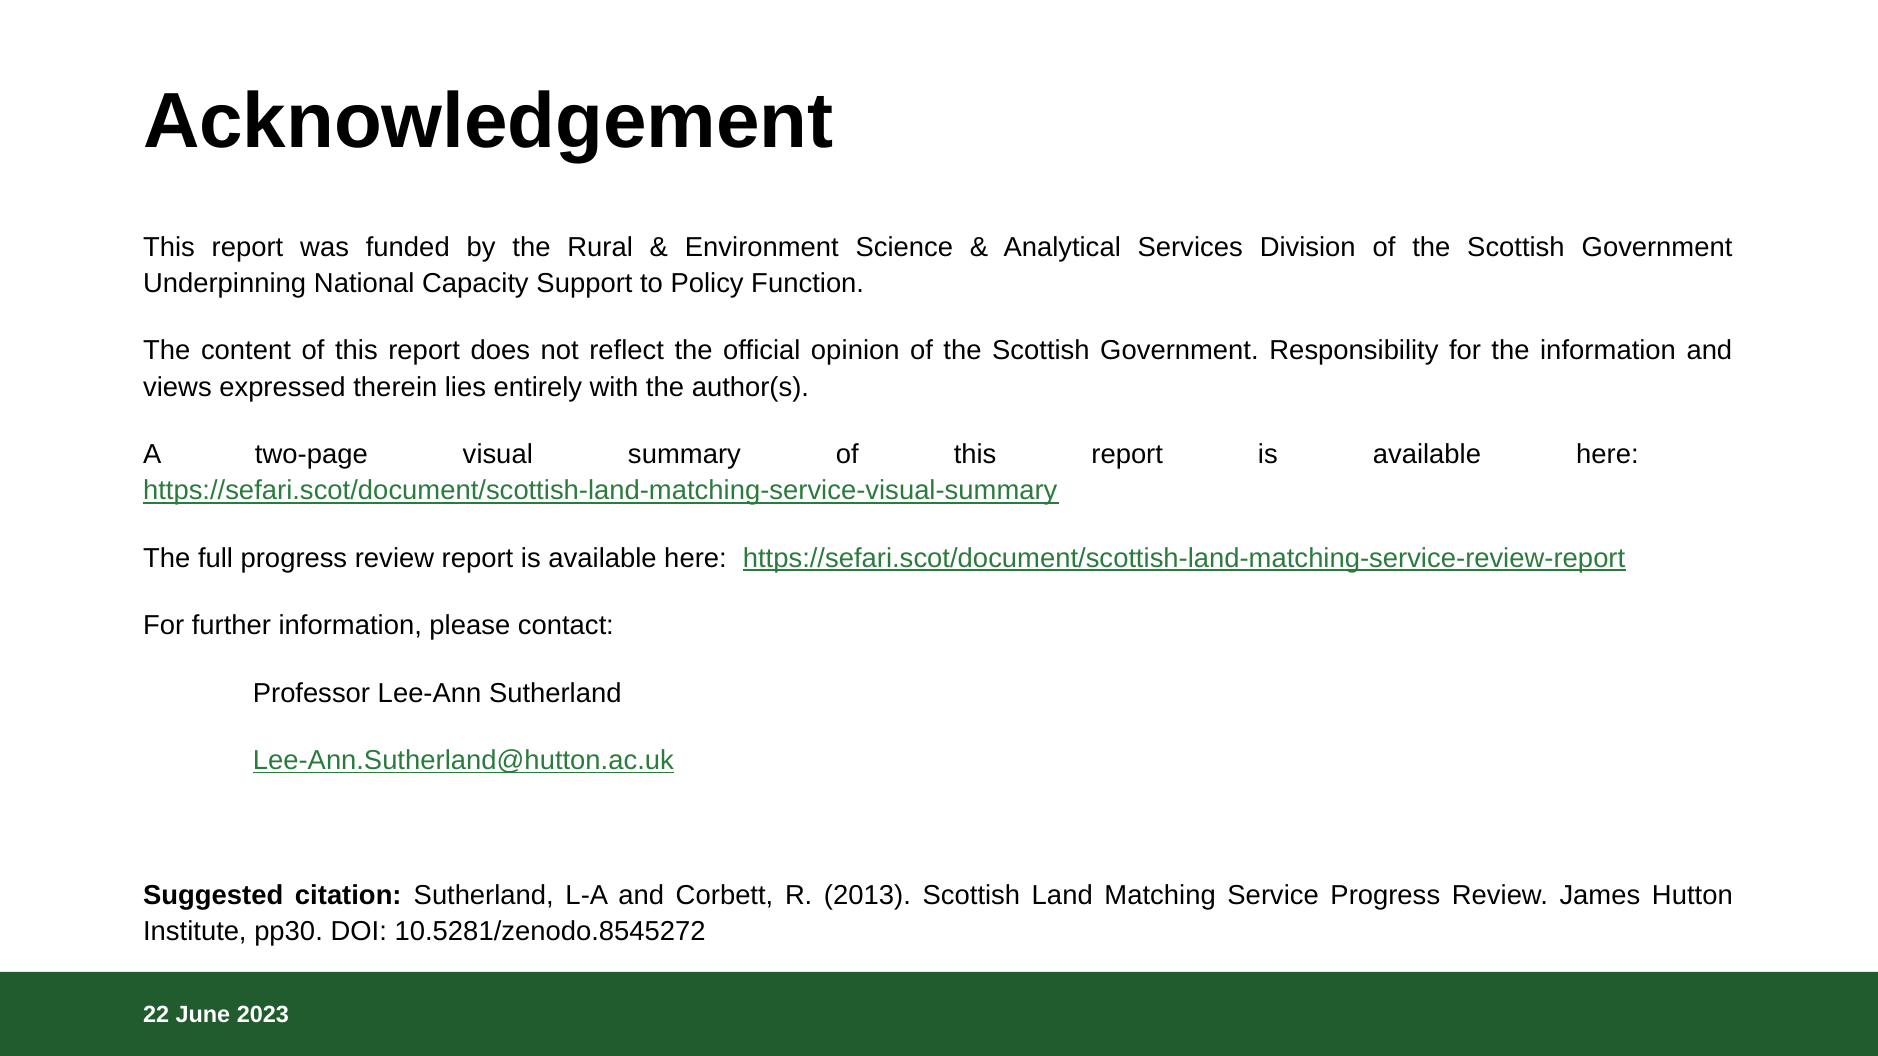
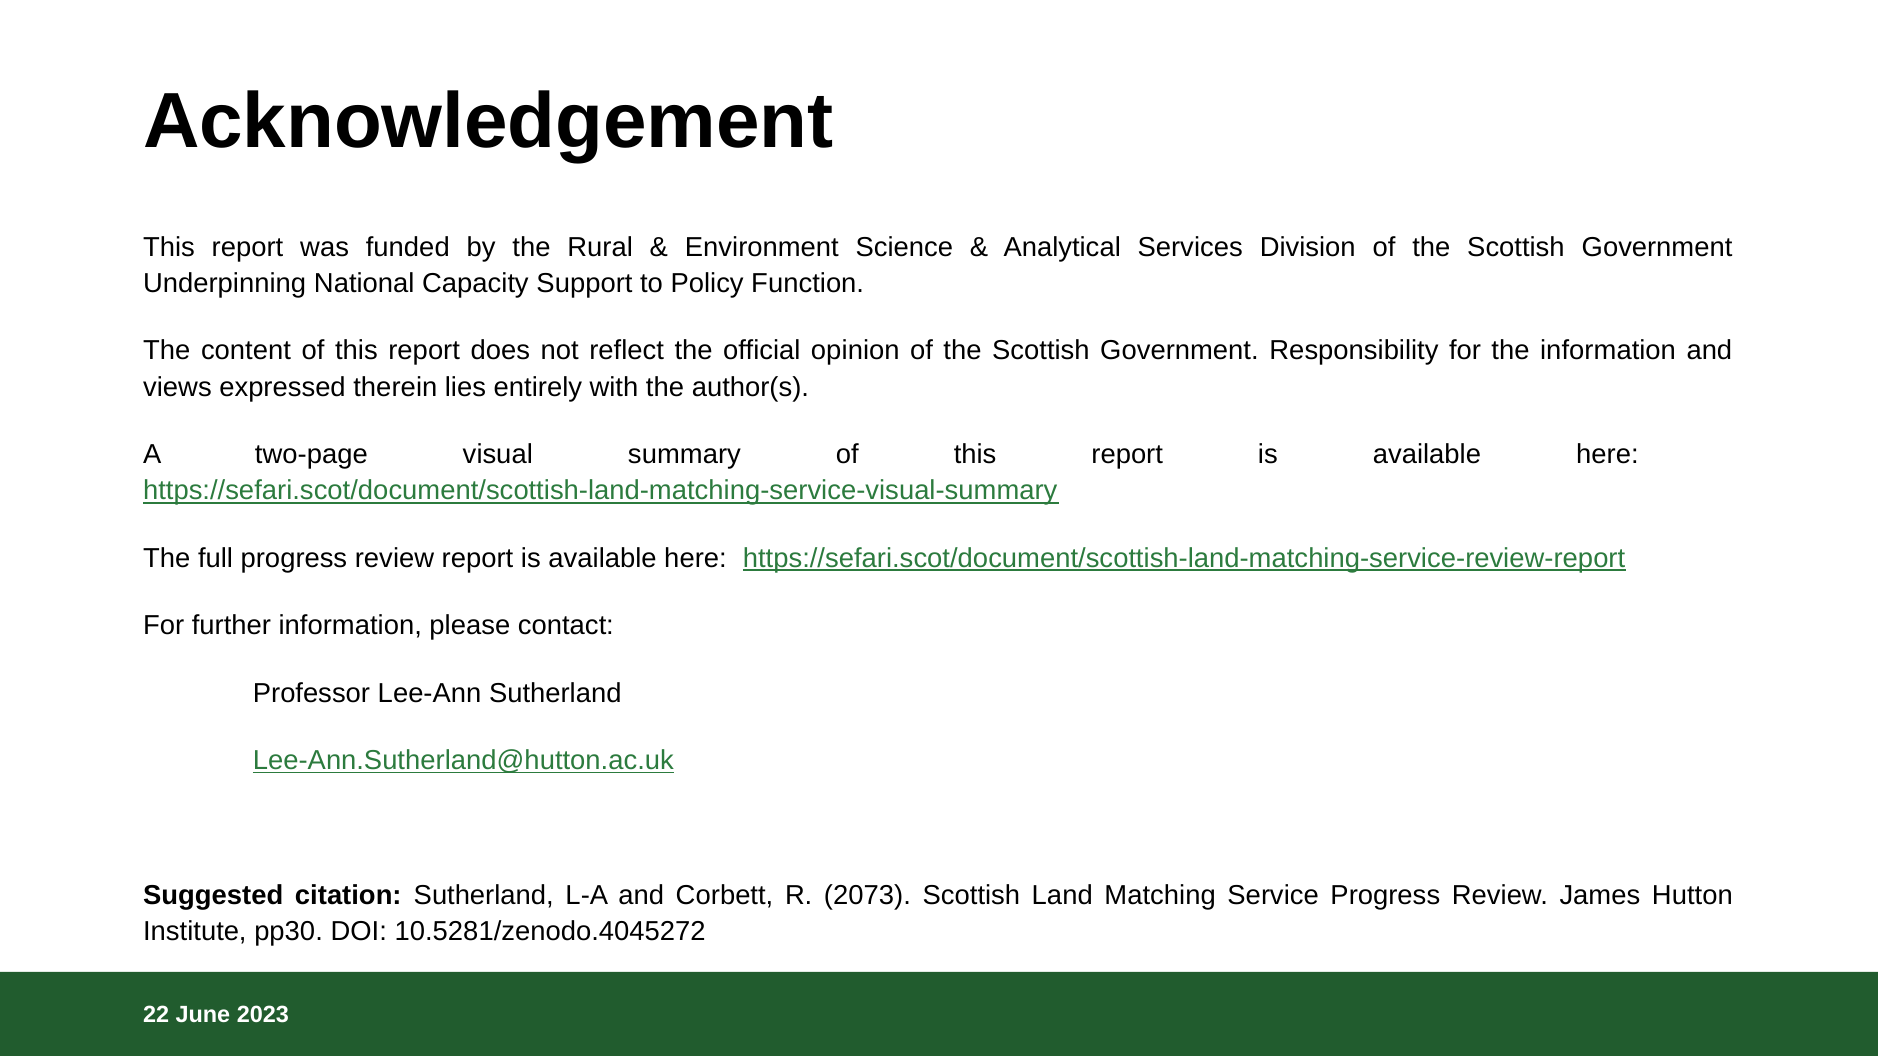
2013: 2013 -> 2073
10.5281/zenodo.8545272: 10.5281/zenodo.8545272 -> 10.5281/zenodo.4045272
